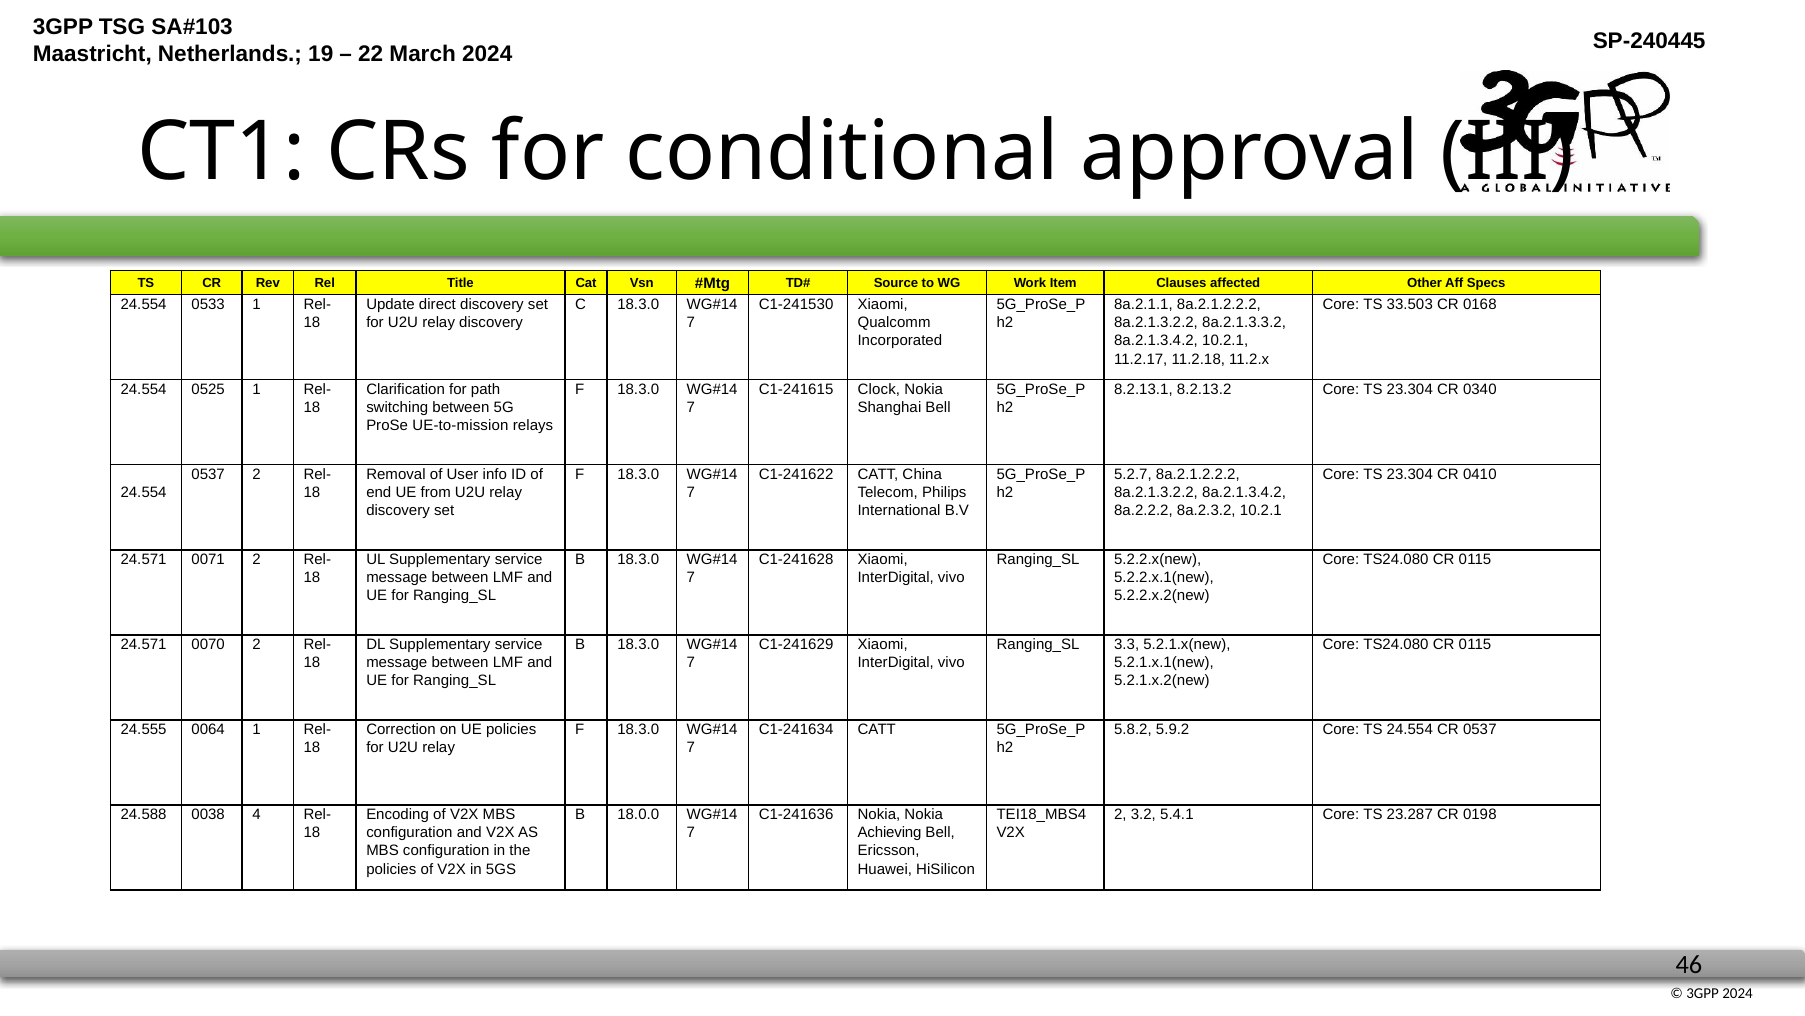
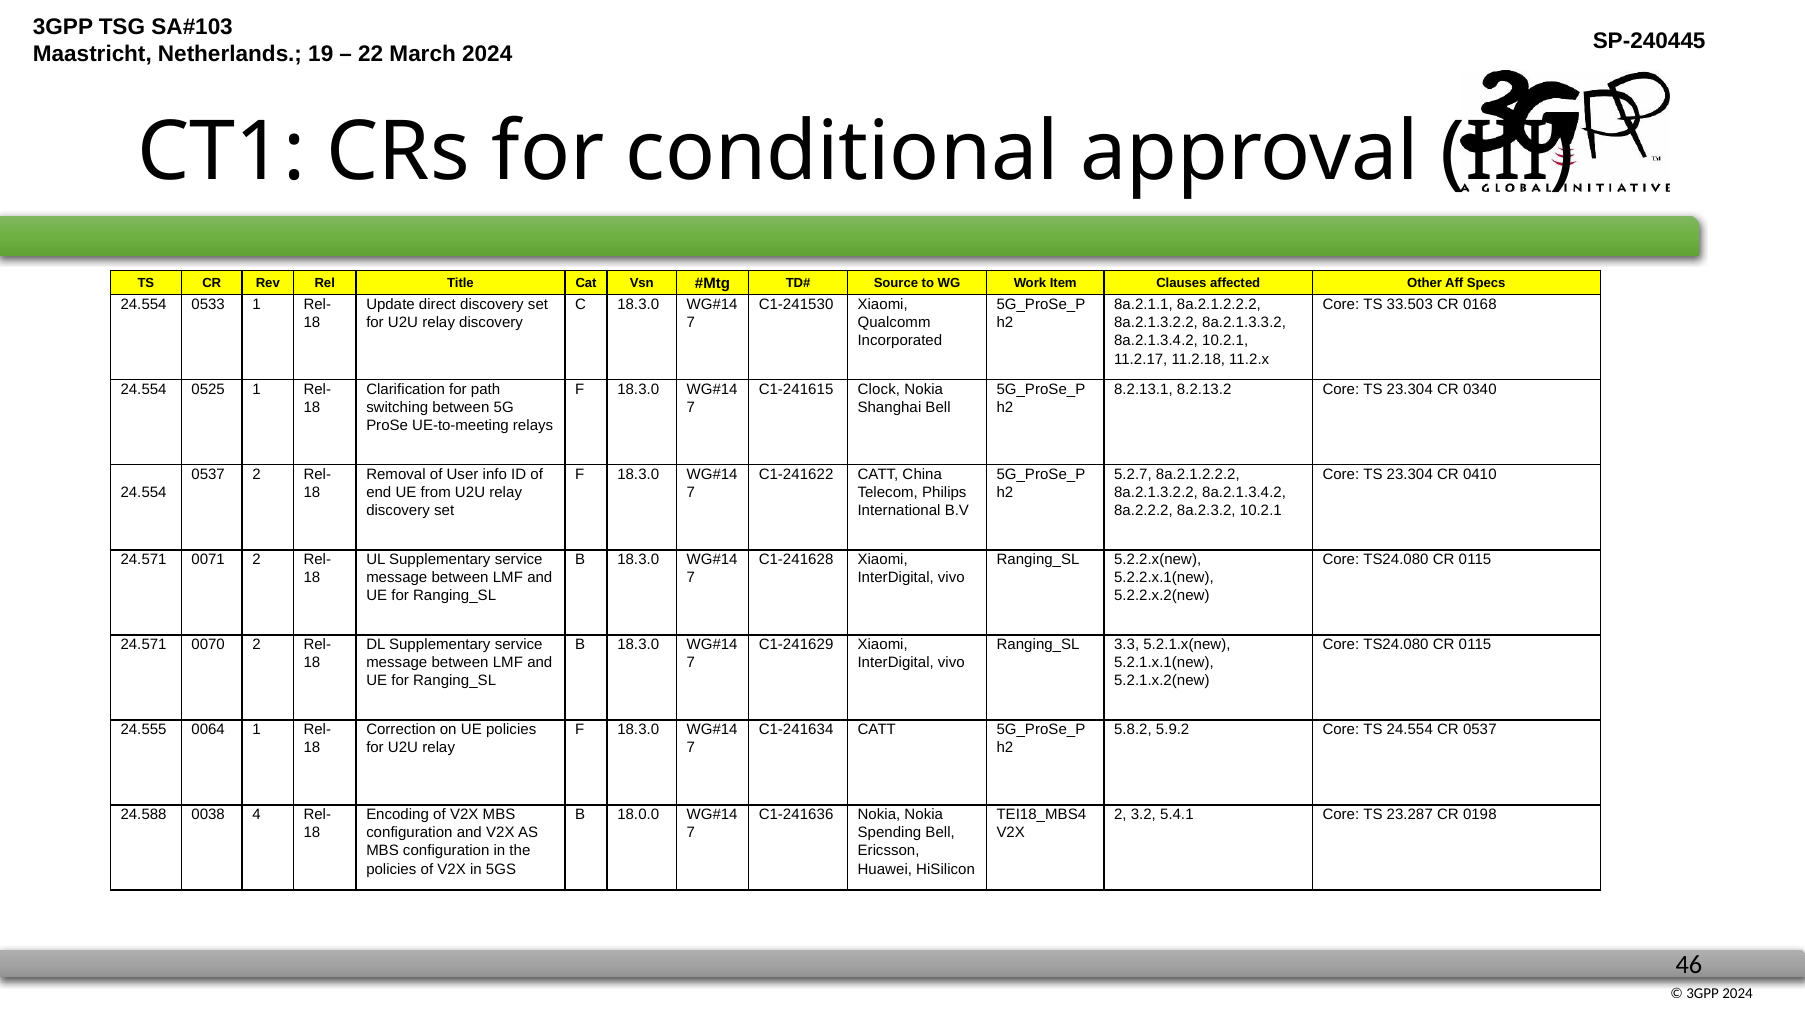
UE-to-mission: UE-to-mission -> UE-to-meeting
Achieving: Achieving -> Spending
